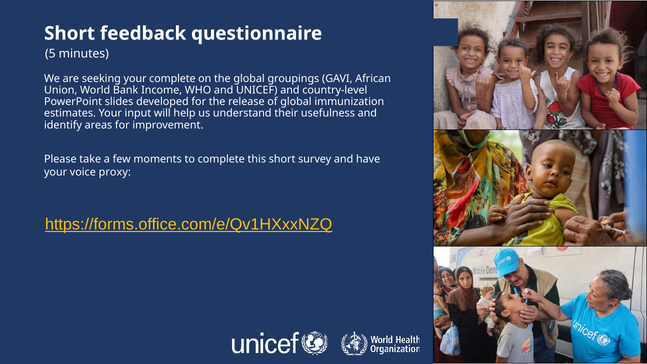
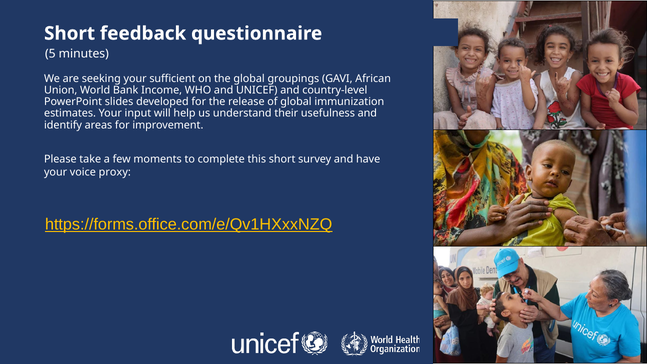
your complete: complete -> sufficient
